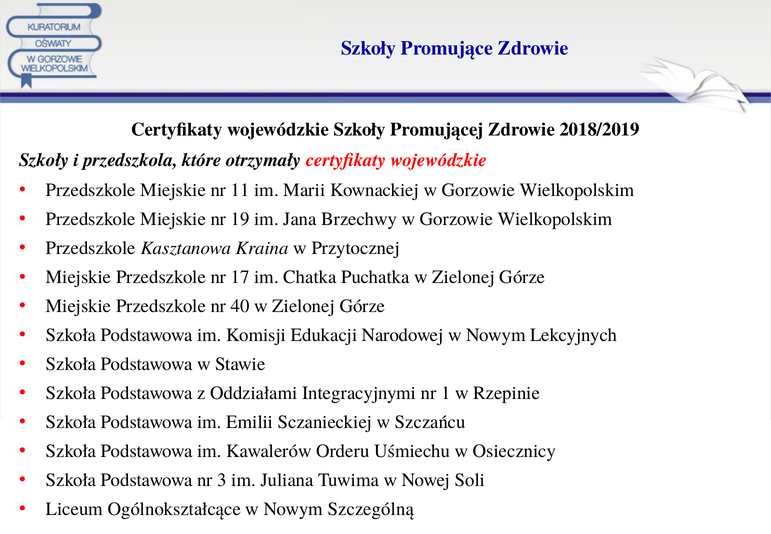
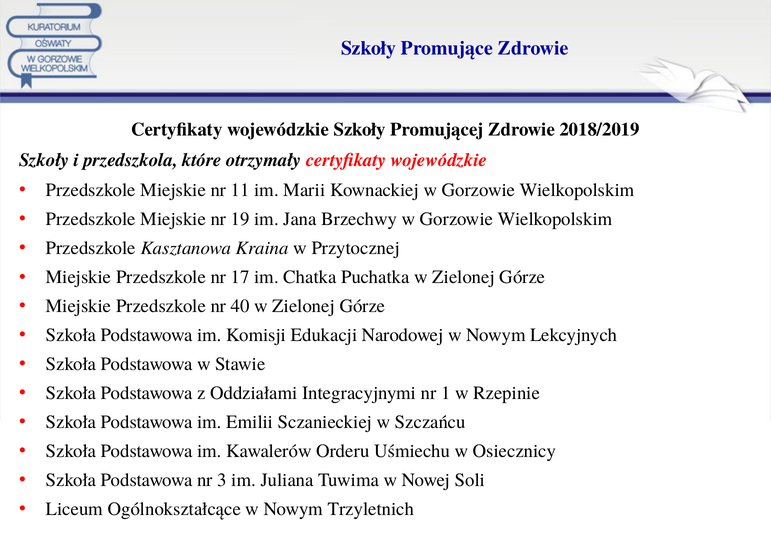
Szczególną: Szczególną -> Trzyletnich
